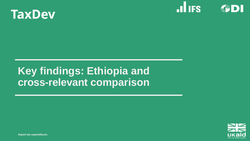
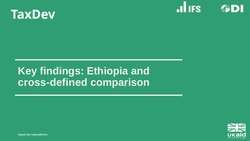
cross-relevant: cross-relevant -> cross-defined
